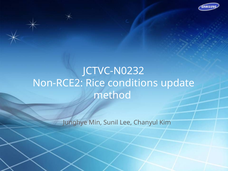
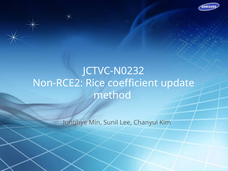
conditions: conditions -> coefficient
